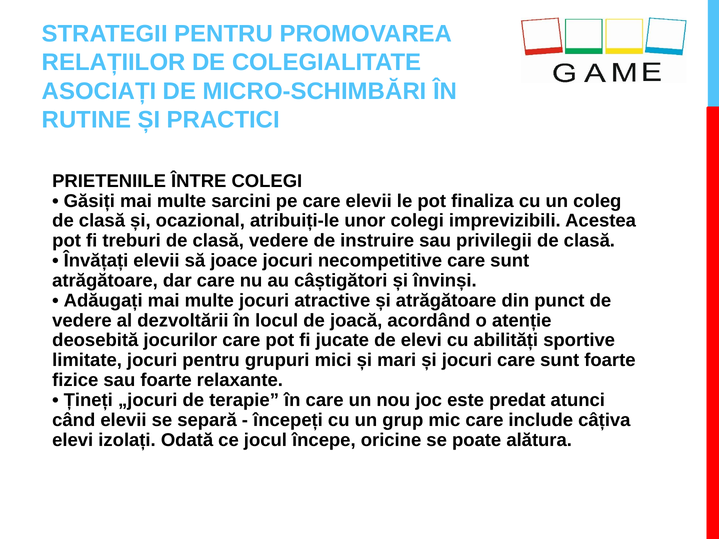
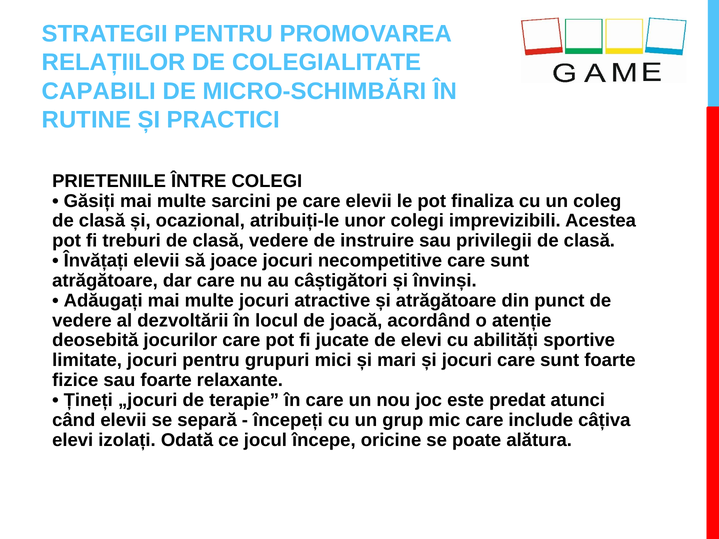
ASOCIAȚI: ASOCIAȚI -> CAPABILI
